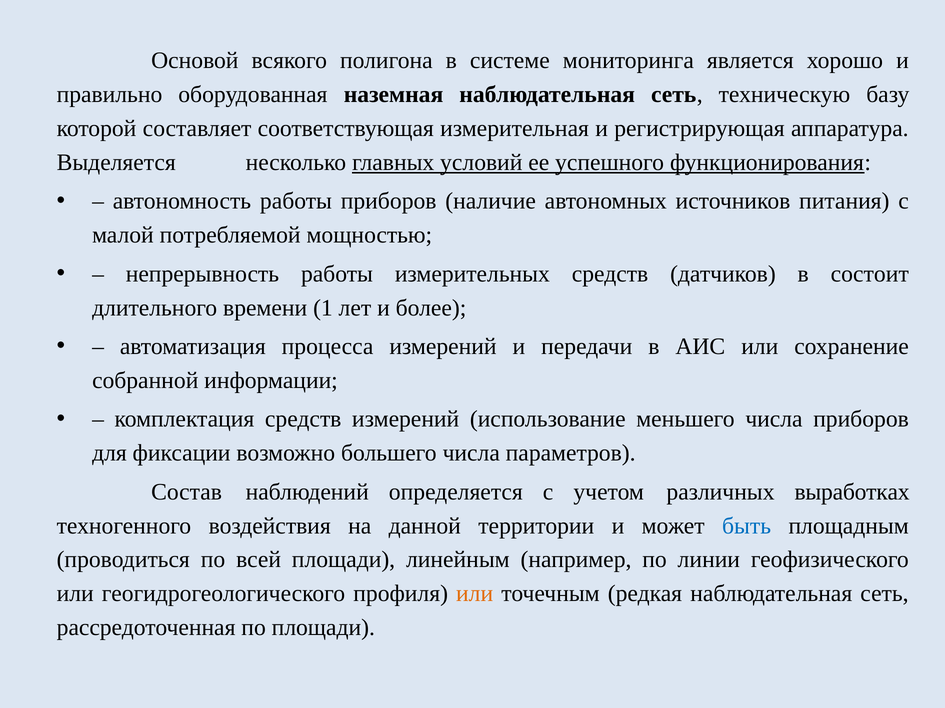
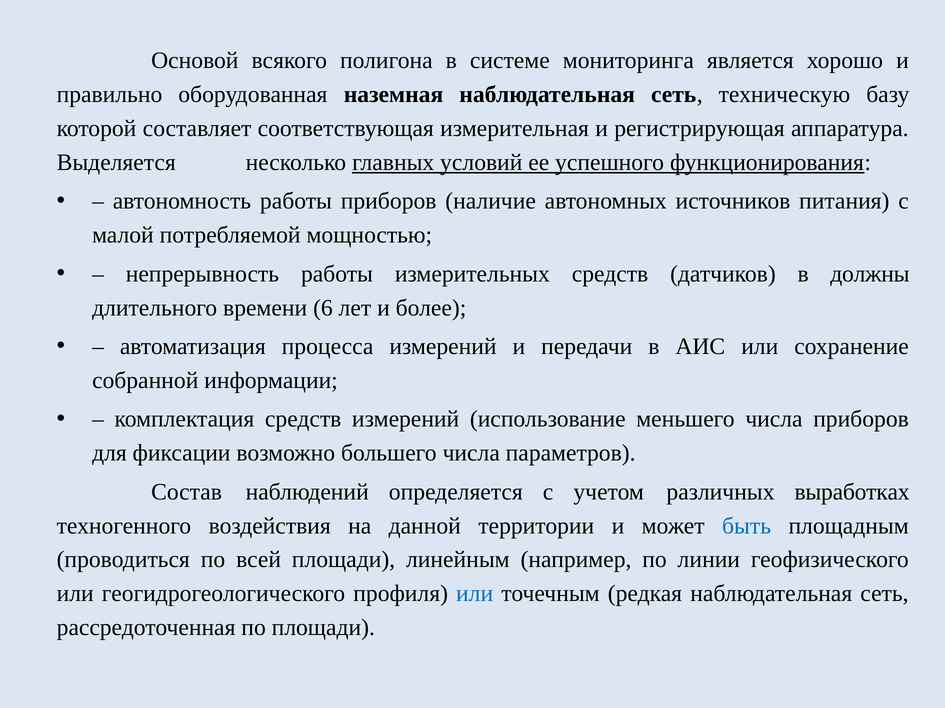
состоит: состоит -> должны
1: 1 -> 6
или at (475, 594) colour: orange -> blue
